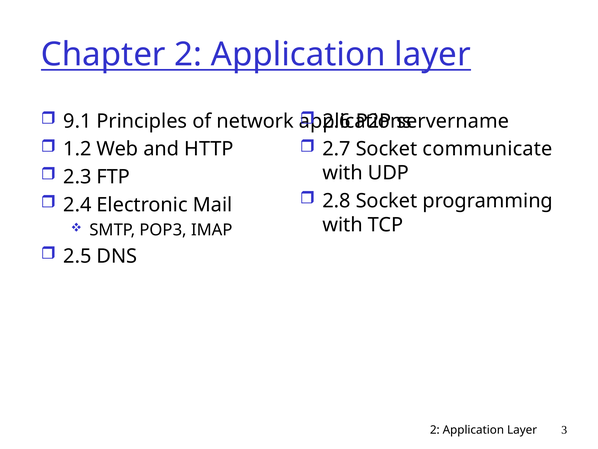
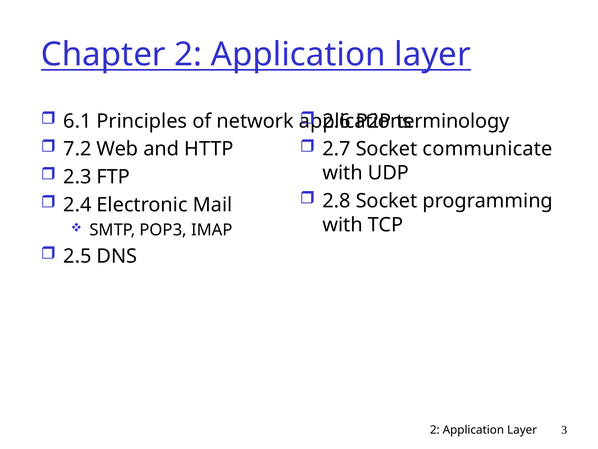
9.1: 9.1 -> 6.1
servername: servername -> terminology
1.2: 1.2 -> 7.2
